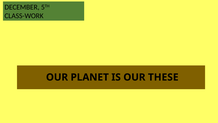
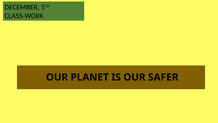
THESE: THESE -> SAFER
